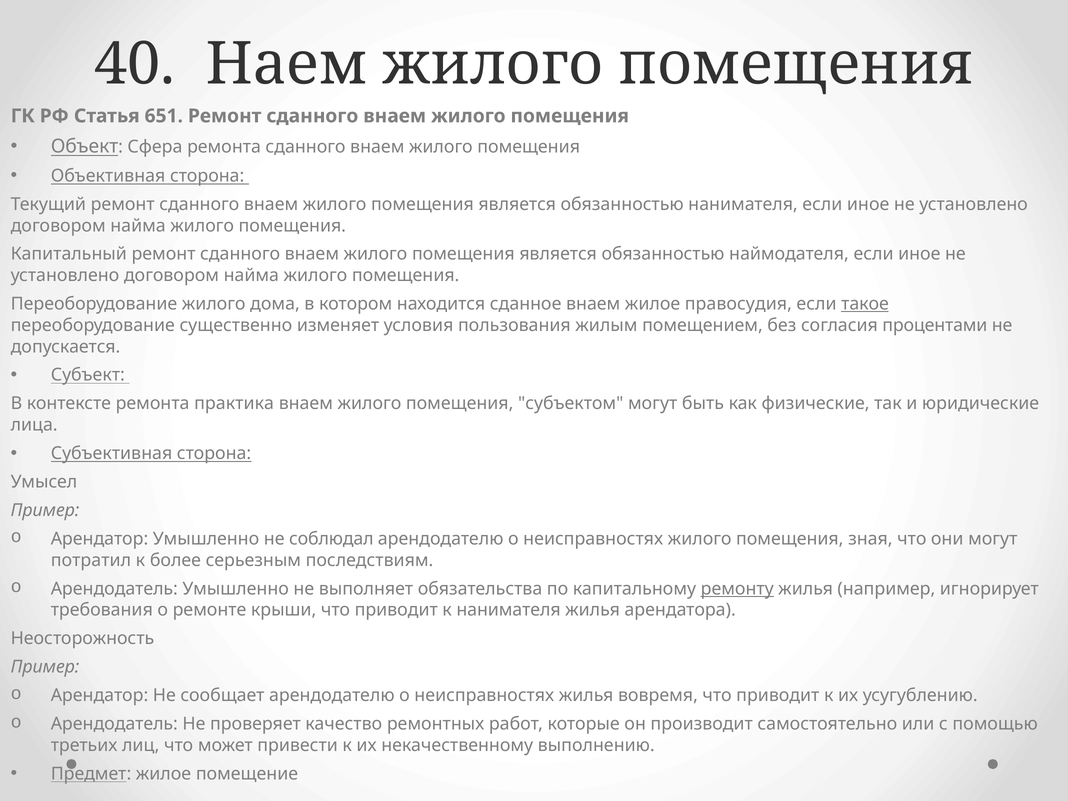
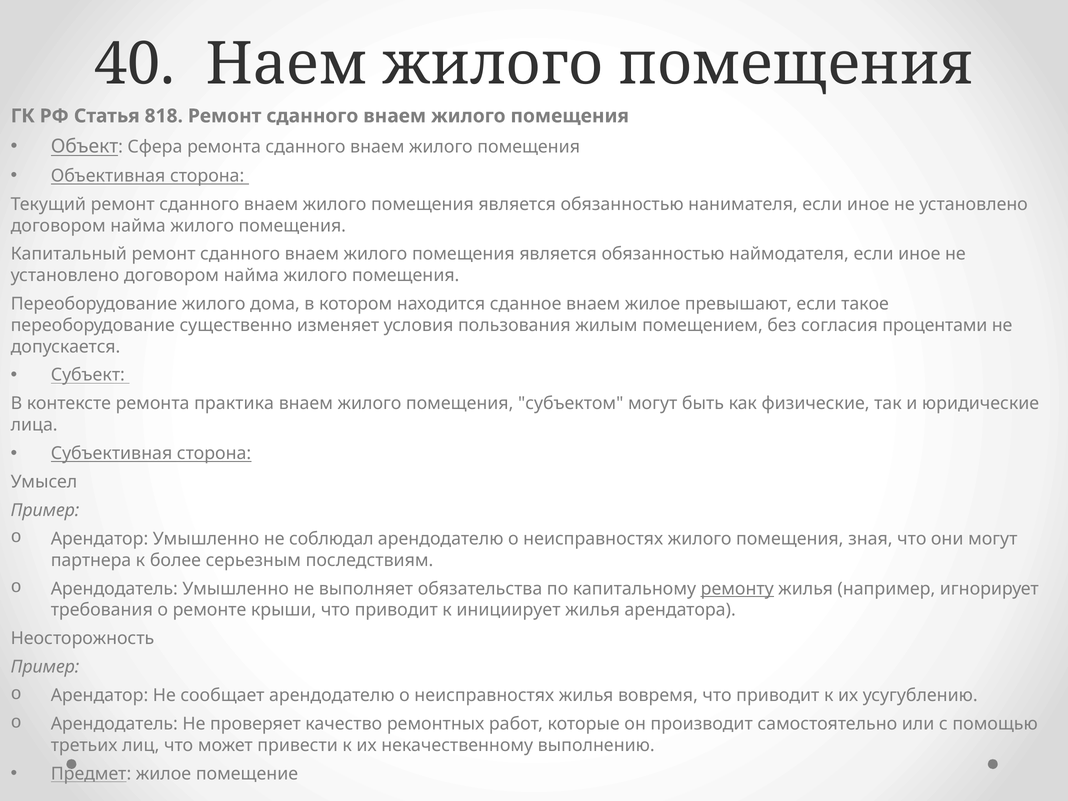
651: 651 -> 818
правосудия: правосудия -> превышают
такое underline: present -> none
потратил: потратил -> партнера
к нанимателя: нанимателя -> инициирует
